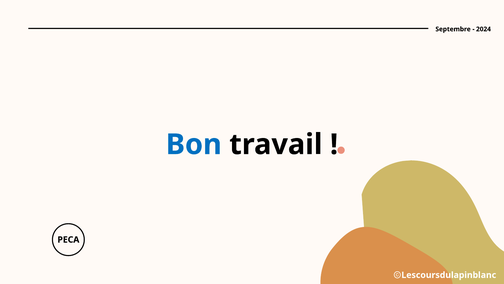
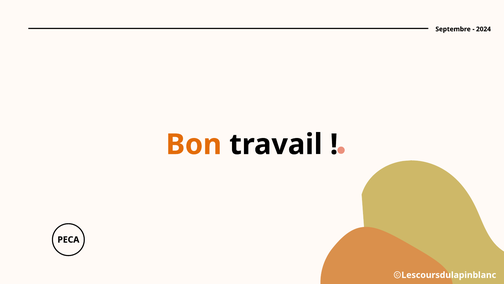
Bon colour: blue -> orange
